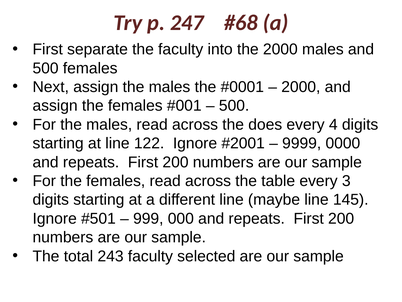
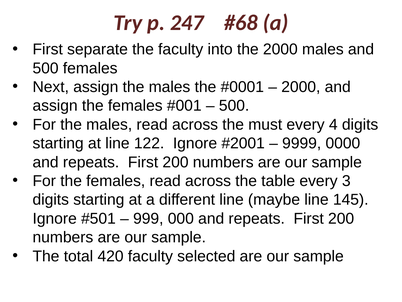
does: does -> must
243: 243 -> 420
